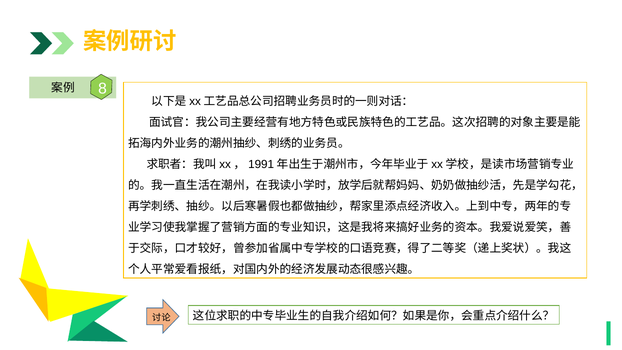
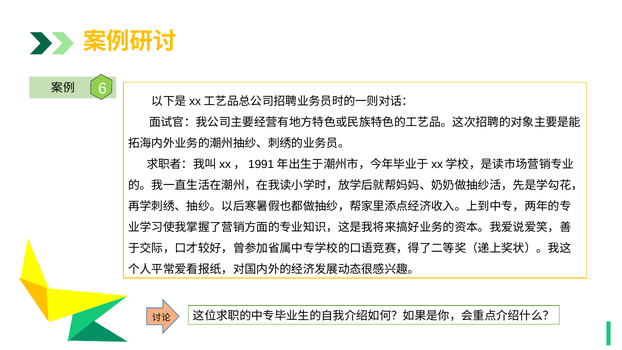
8: 8 -> 6
